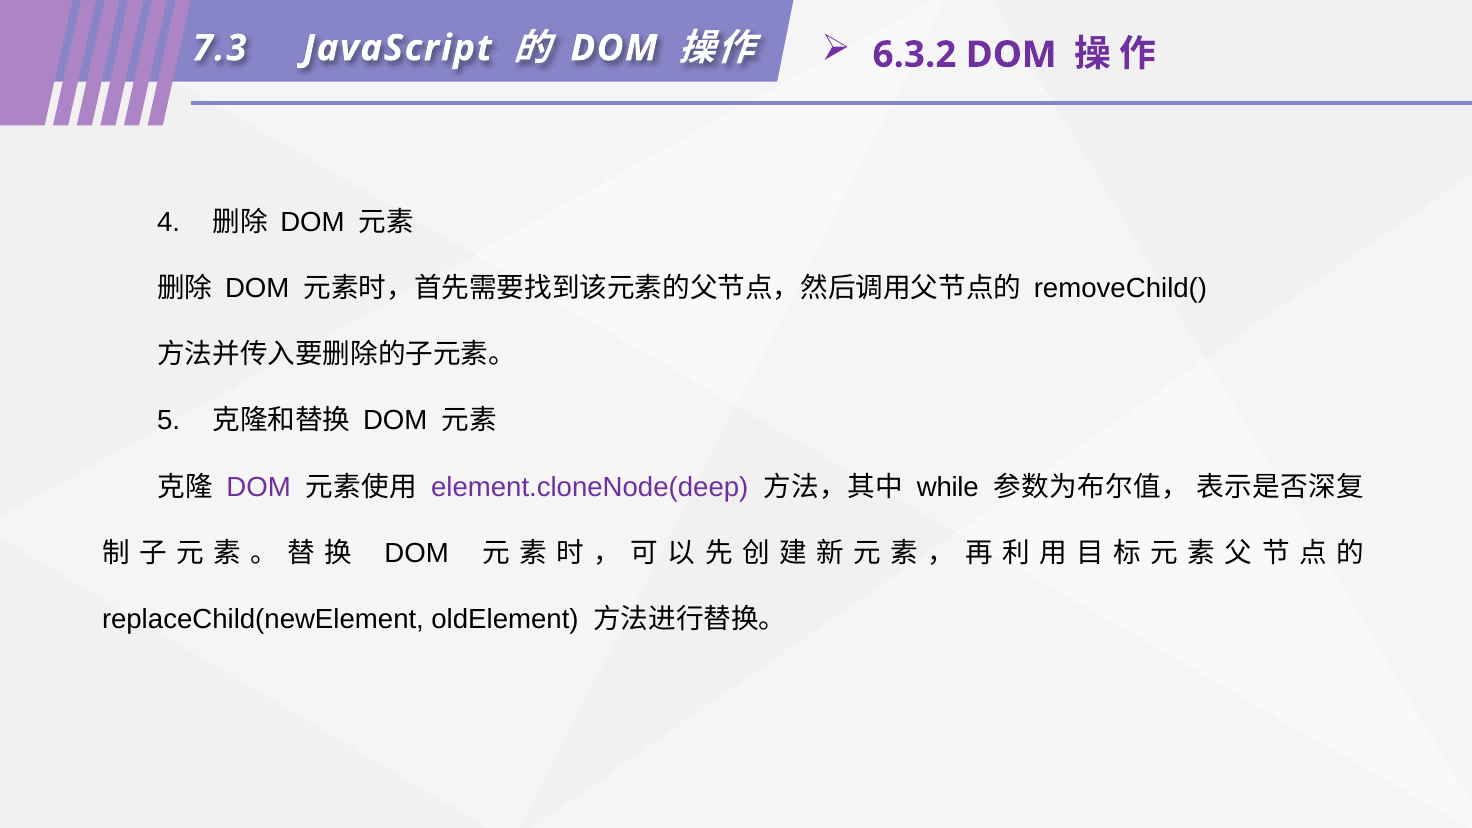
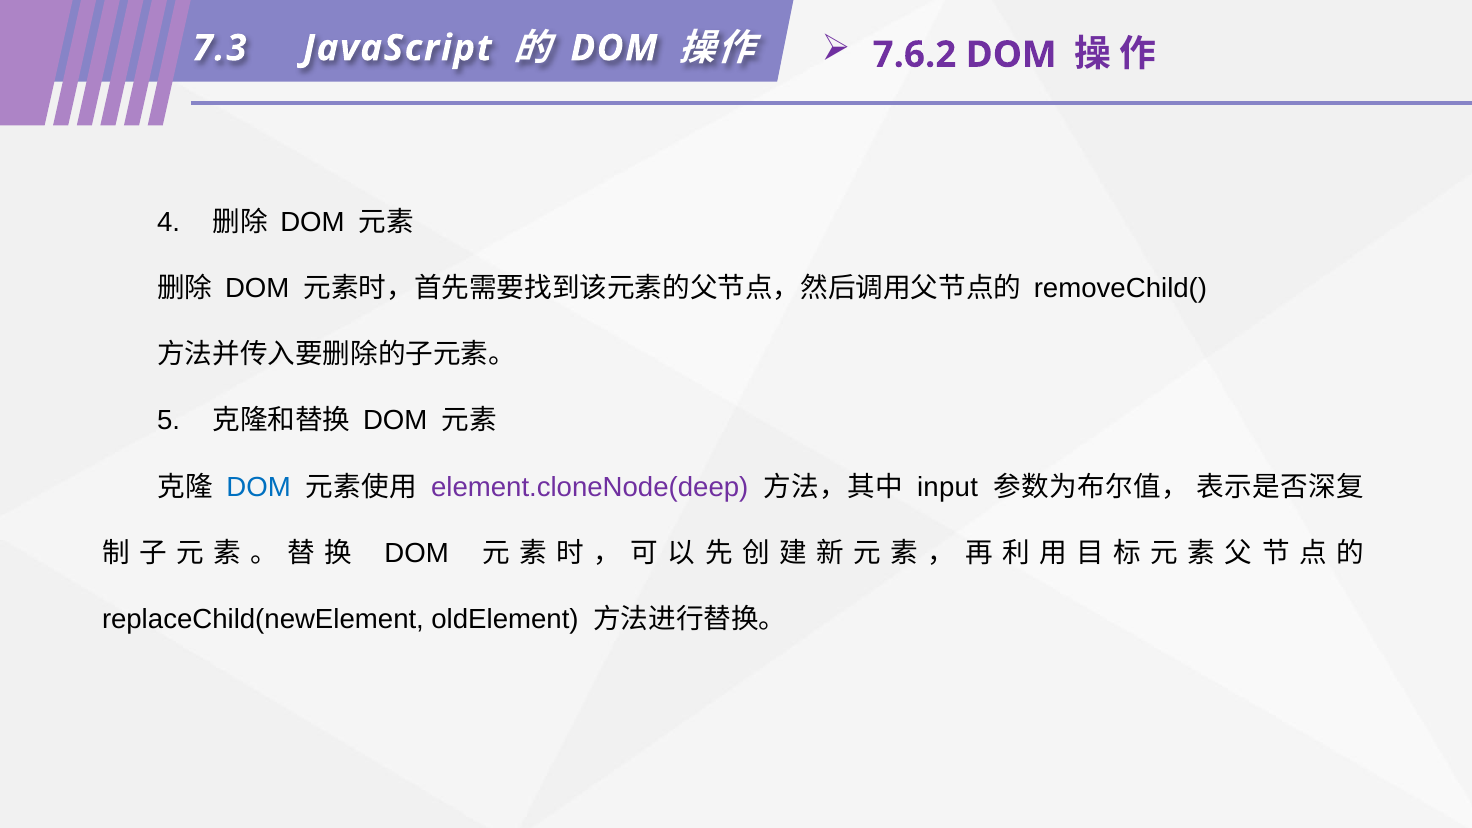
6.3.2: 6.3.2 -> 7.6.2
DOM at (259, 487) colour: purple -> blue
while: while -> input
